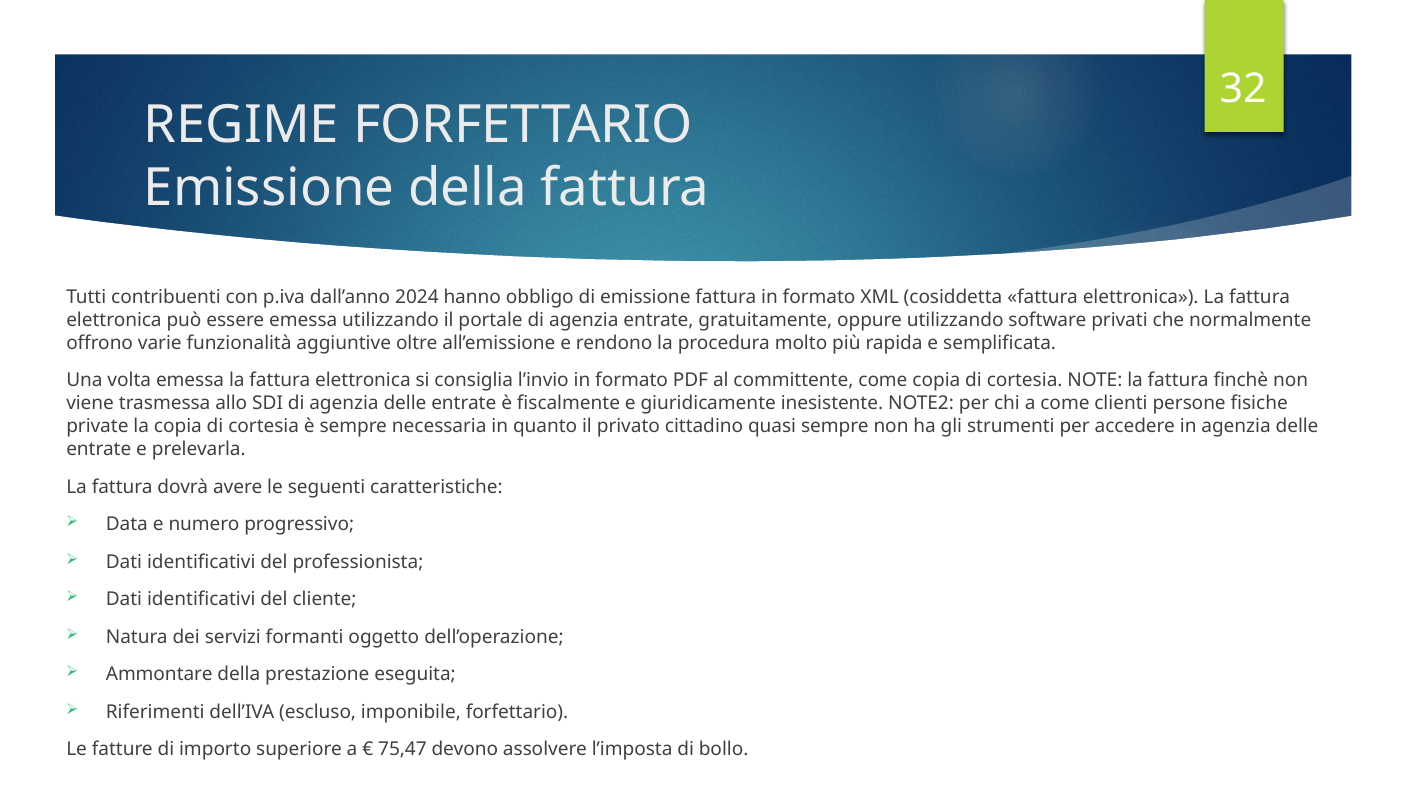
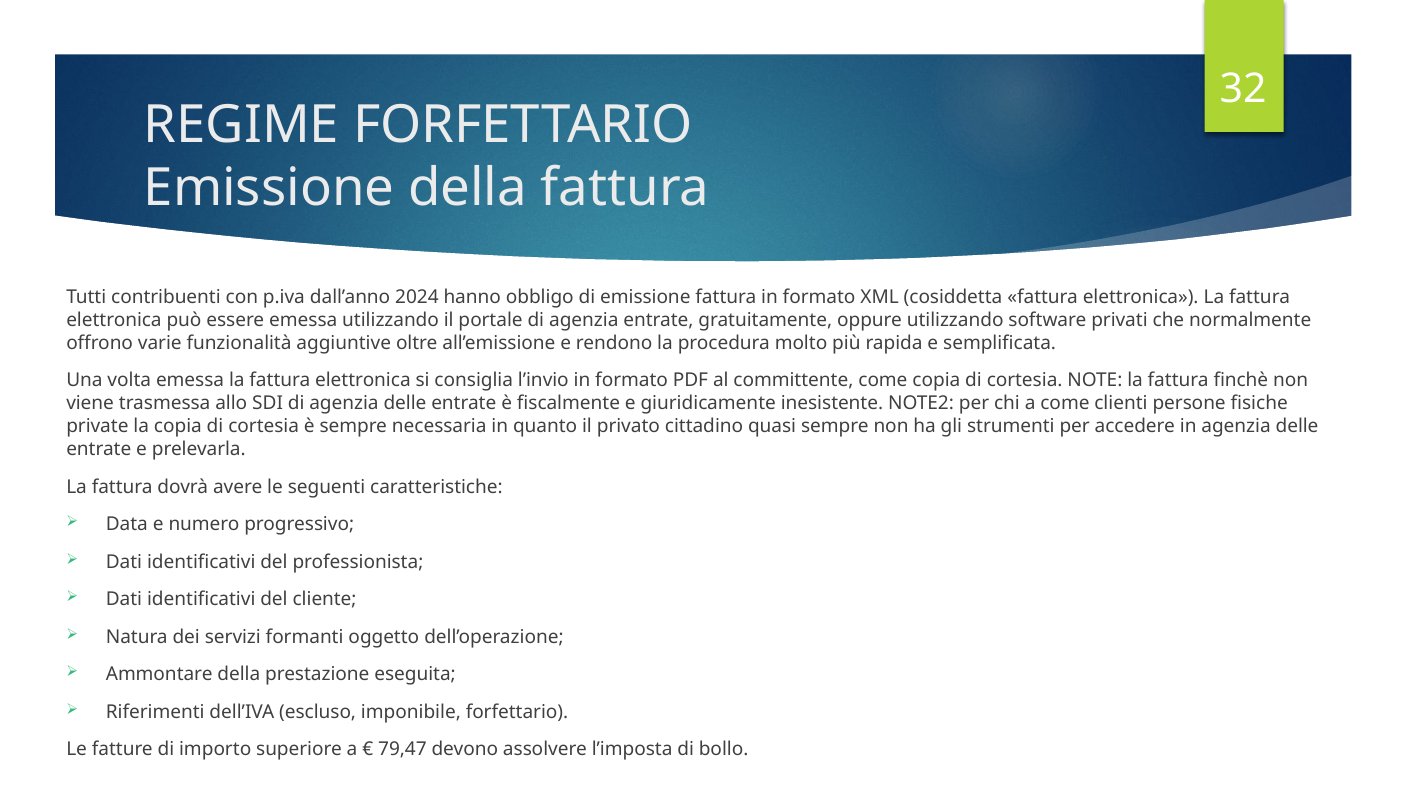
75,47: 75,47 -> 79,47
